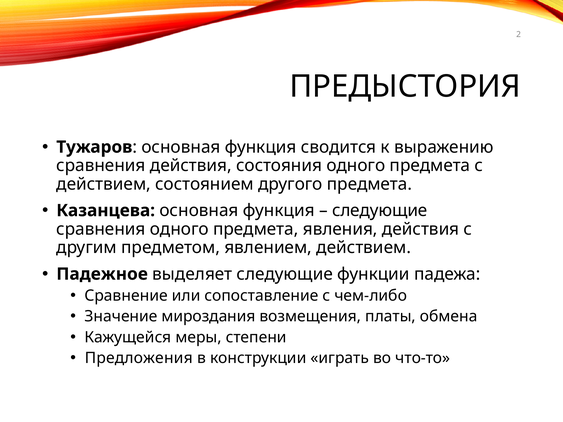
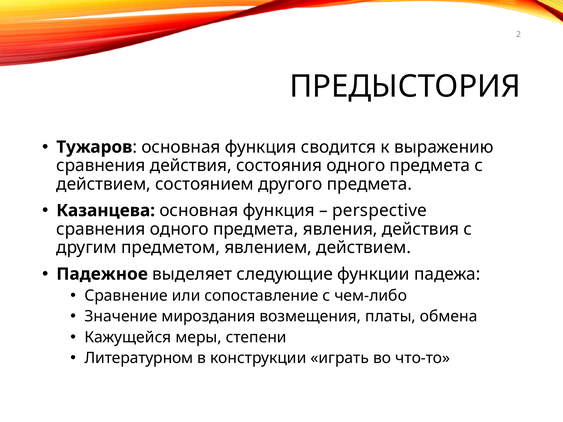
следующие at (380, 211): следующие -> perspective
Предложения: Предложения -> Литературном
